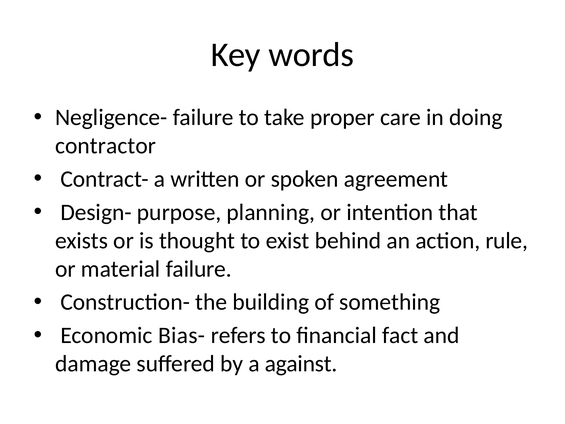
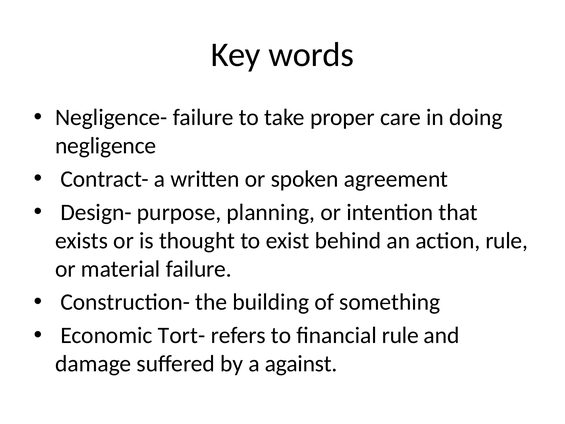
contractor: contractor -> negligence
Bias-: Bias- -> Tort-
financial fact: fact -> rule
